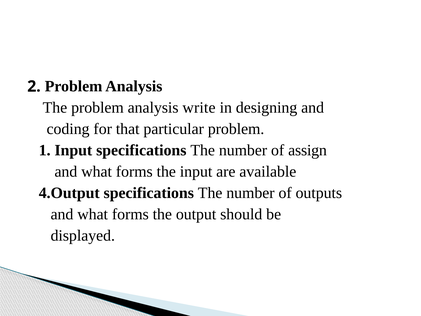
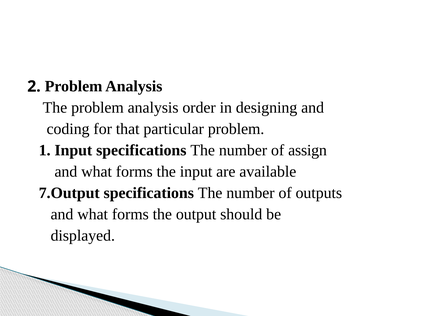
write: write -> order
4.Output: 4.Output -> 7.Output
